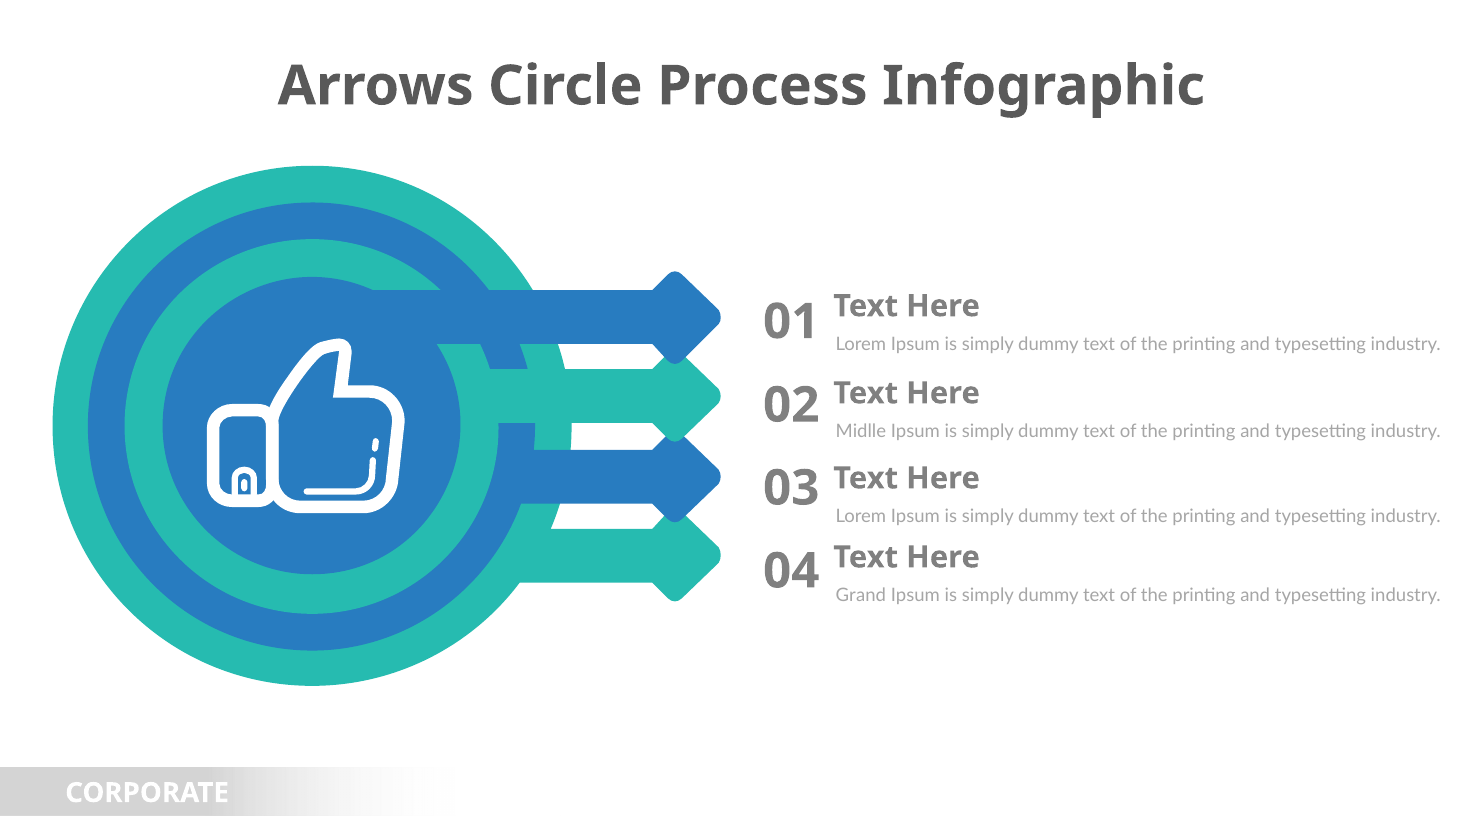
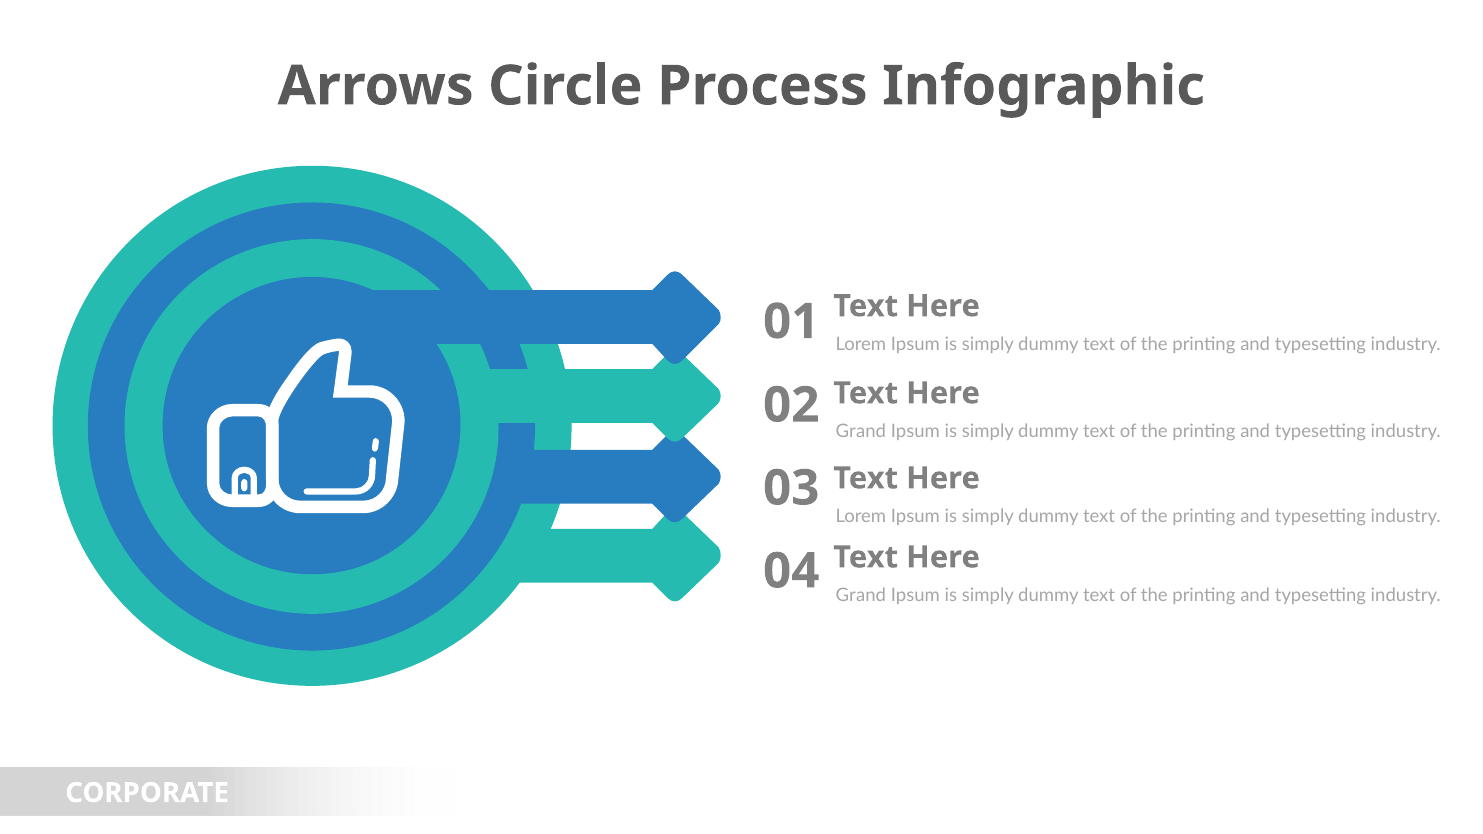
Midlle at (861, 432): Midlle -> Grand
